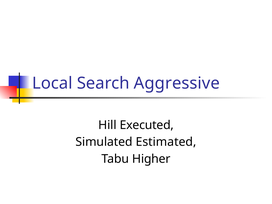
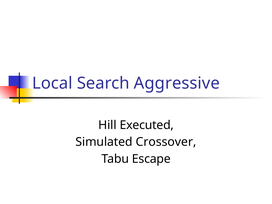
Estimated: Estimated -> Crossover
Higher: Higher -> Escape
